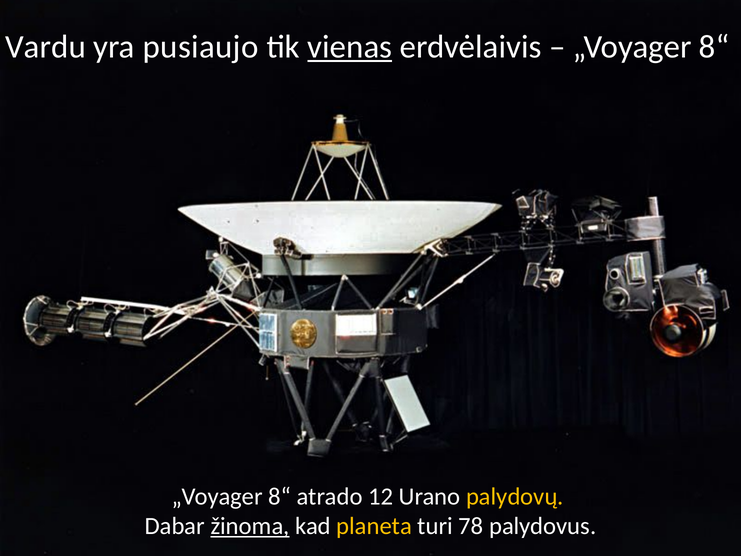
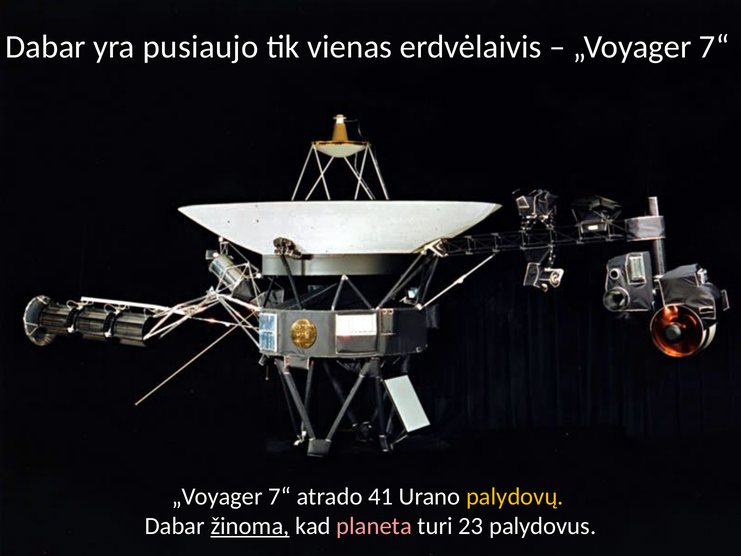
Vardu at (45, 47): Vardu -> Dabar
vienas underline: present -> none
8“ at (714, 47): 8“ -> 7“
8“ at (280, 496): 8“ -> 7“
12: 12 -> 41
planeta colour: yellow -> pink
78: 78 -> 23
